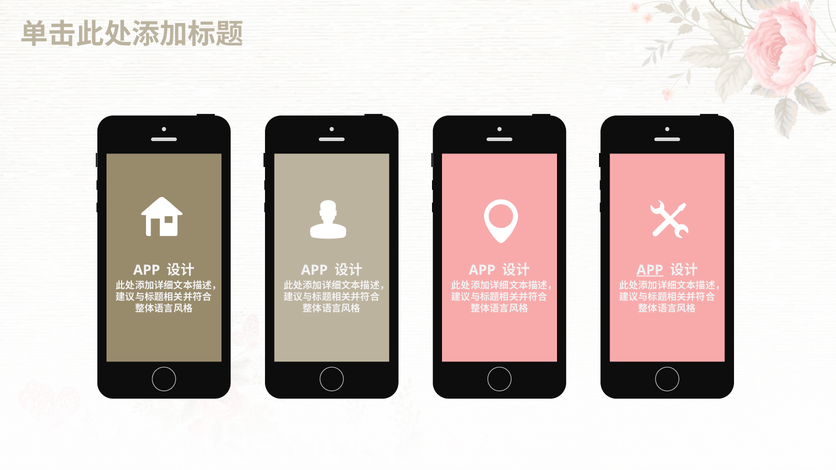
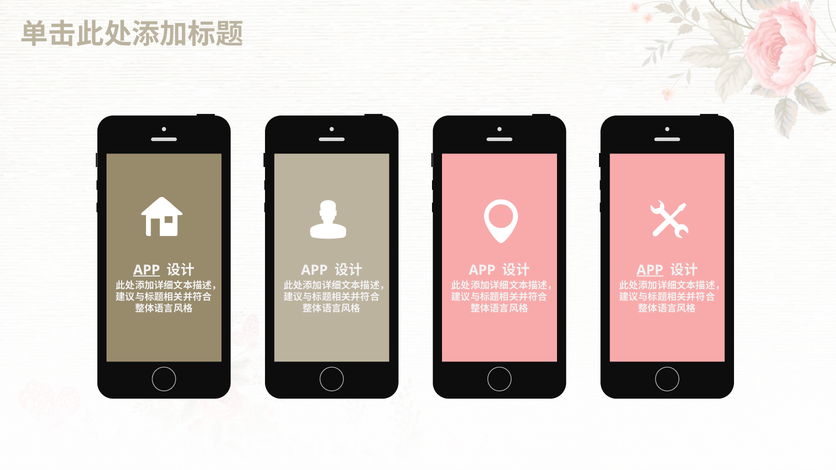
APP at (147, 270) underline: none -> present
